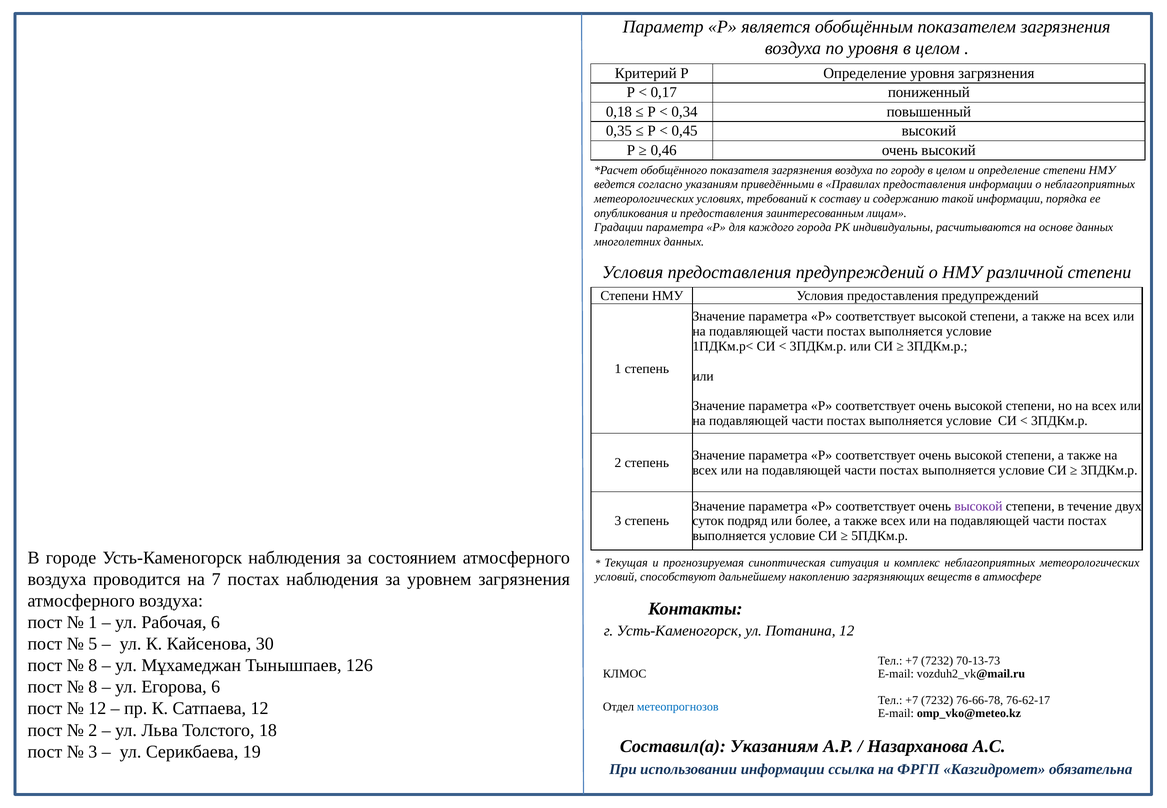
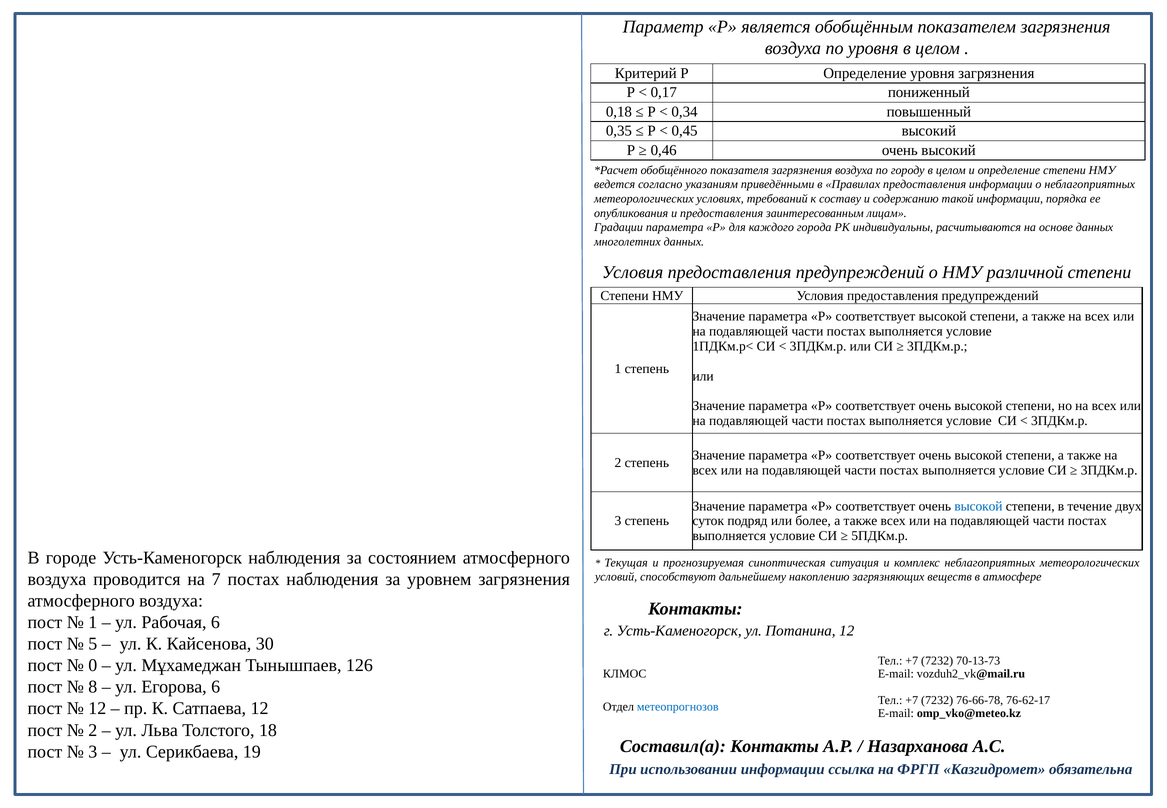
высокой at (978, 506) colour: purple -> blue
8 at (93, 665): 8 -> 0
Составил(а Указаниям: Указаниям -> Контакты
